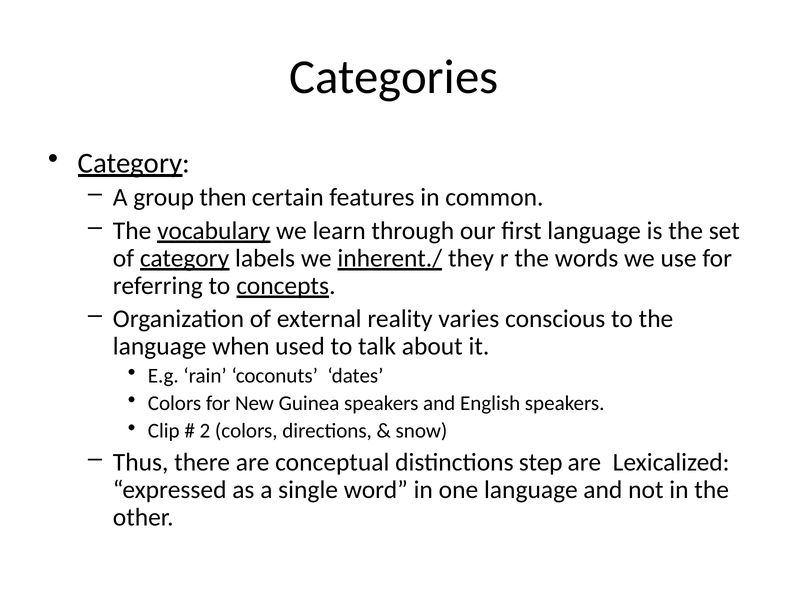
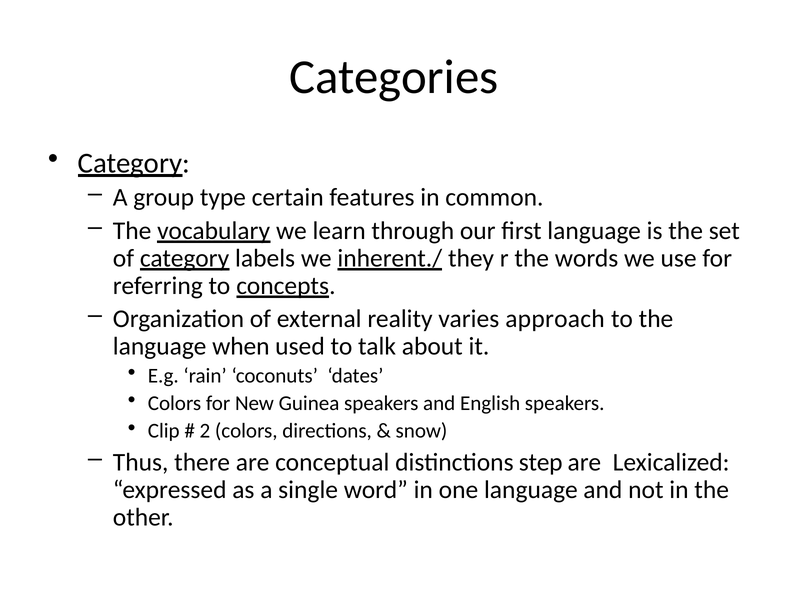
then: then -> type
conscious: conscious -> approach
